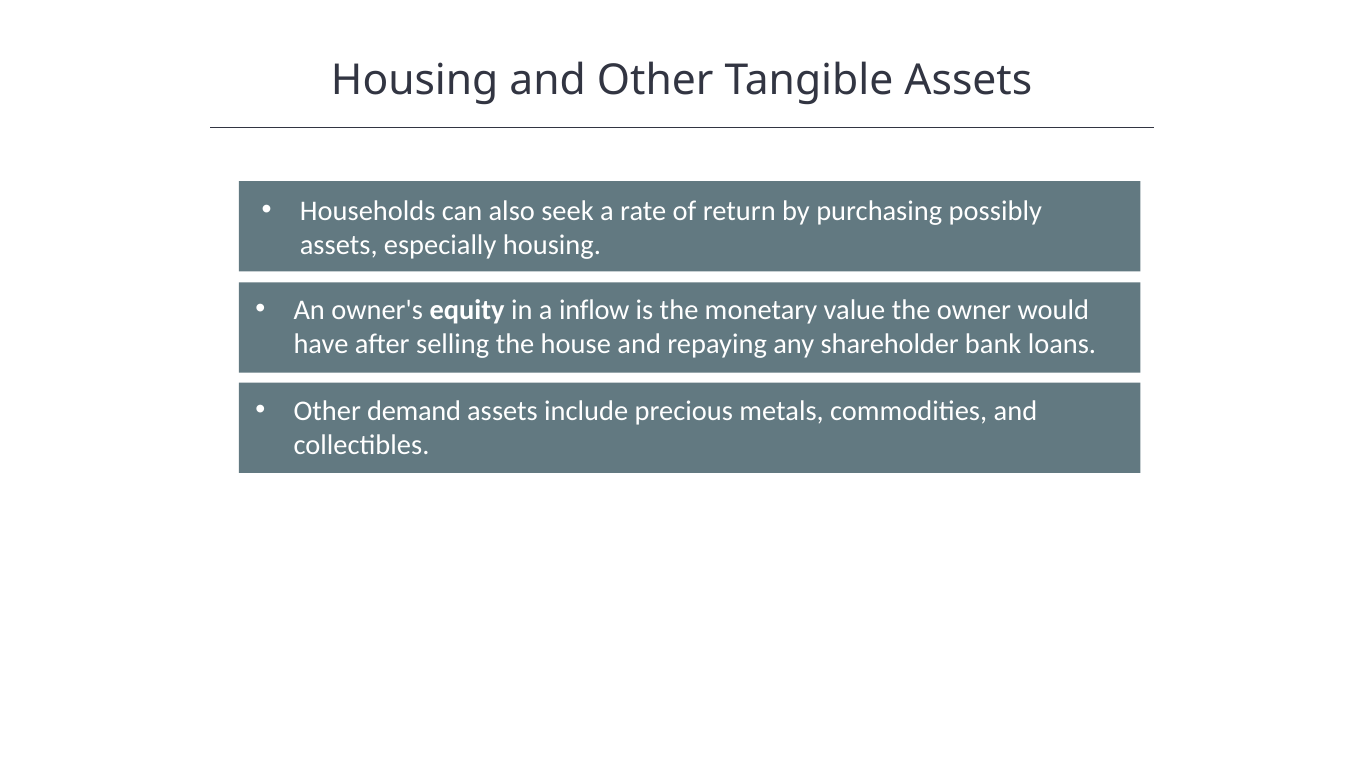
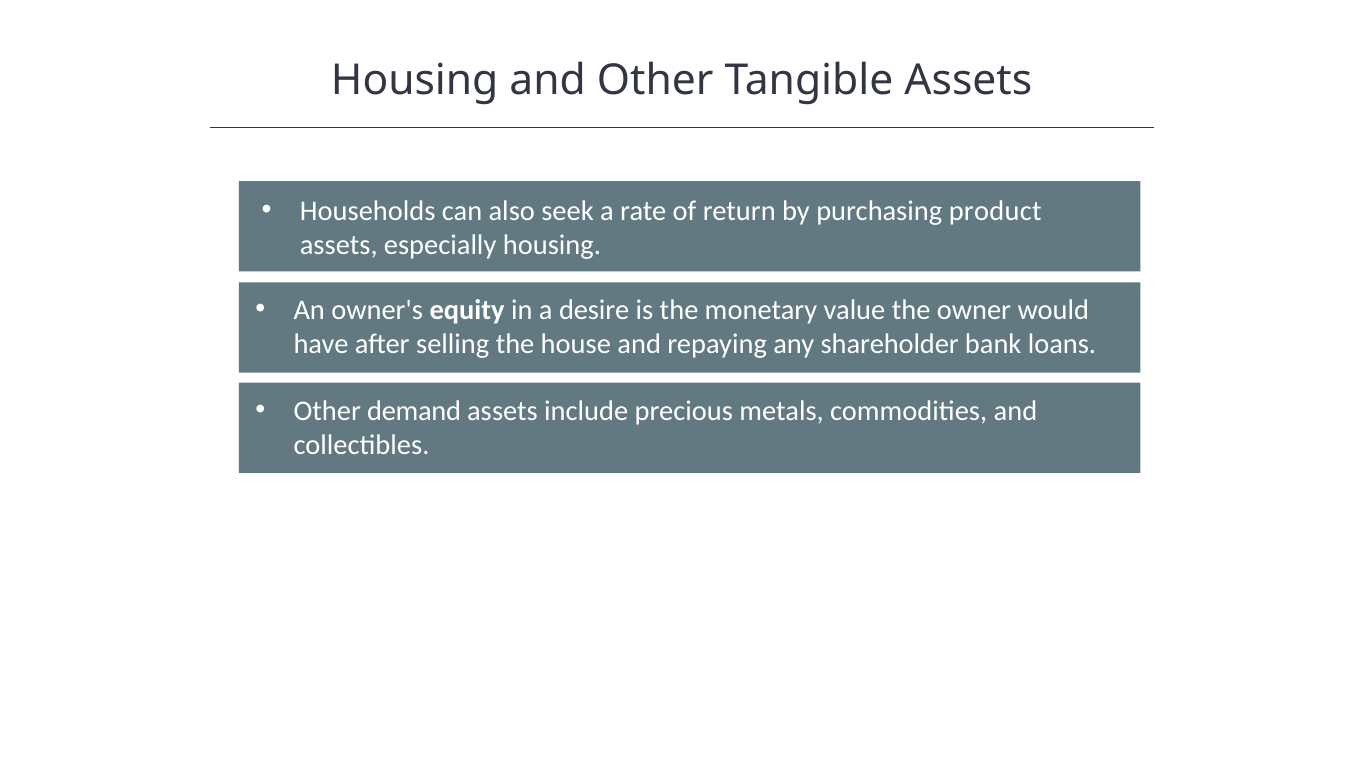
possibly: possibly -> product
inflow: inflow -> desire
